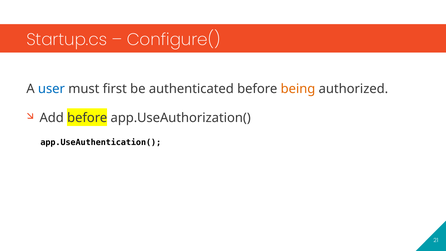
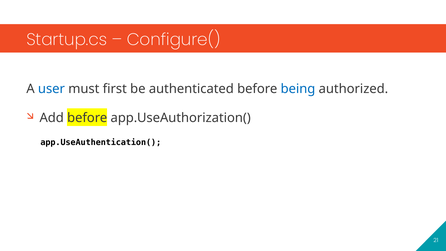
being colour: orange -> blue
